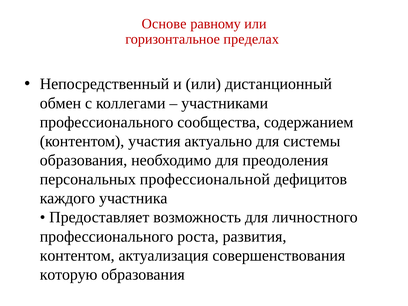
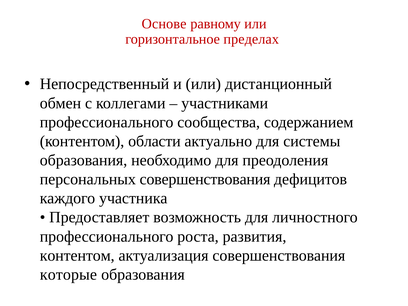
участия: участия -> области
персональных профессиональной: профессиональной -> совершенствования
которую: которую -> которые
